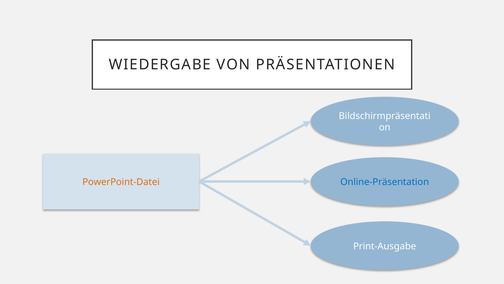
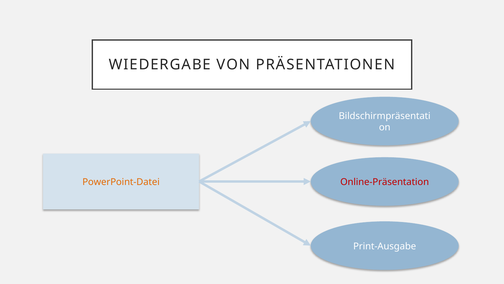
Online-Präsentation colour: blue -> red
